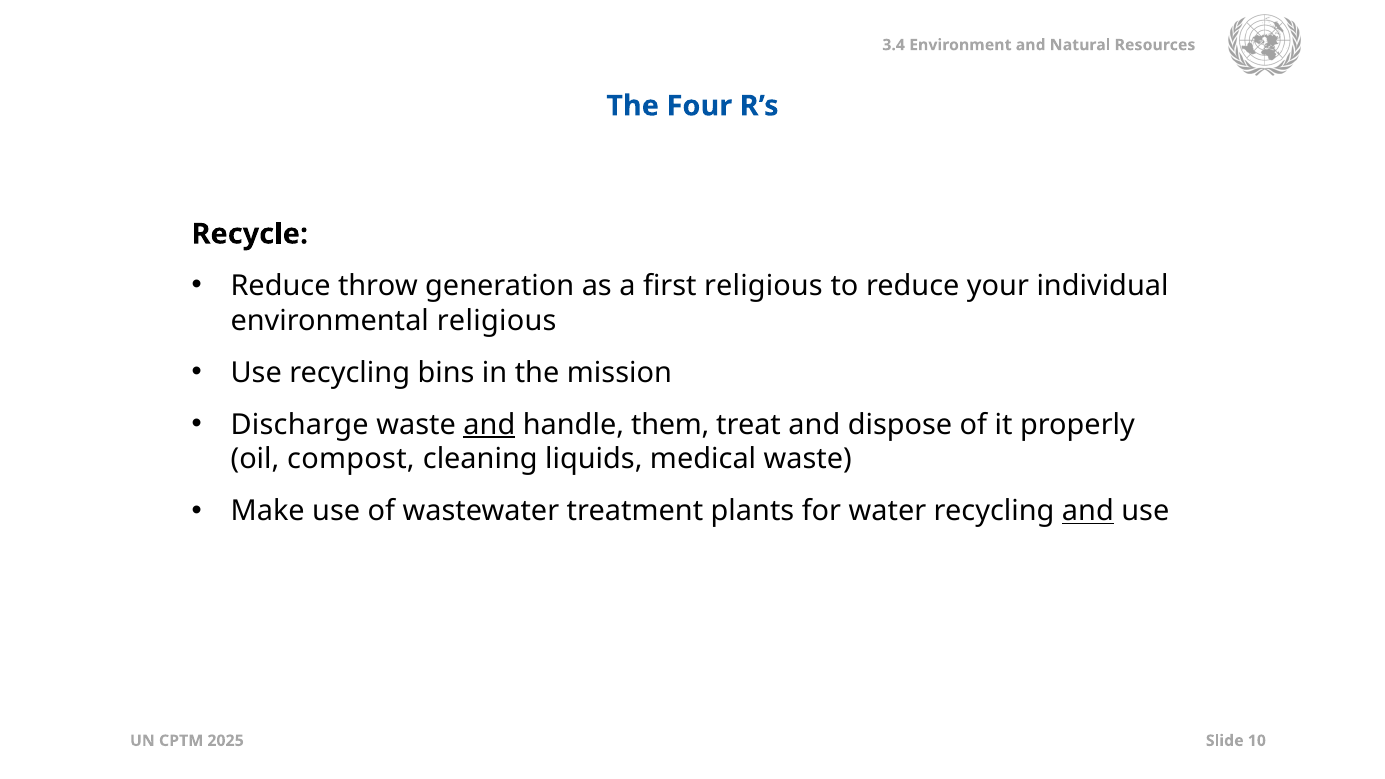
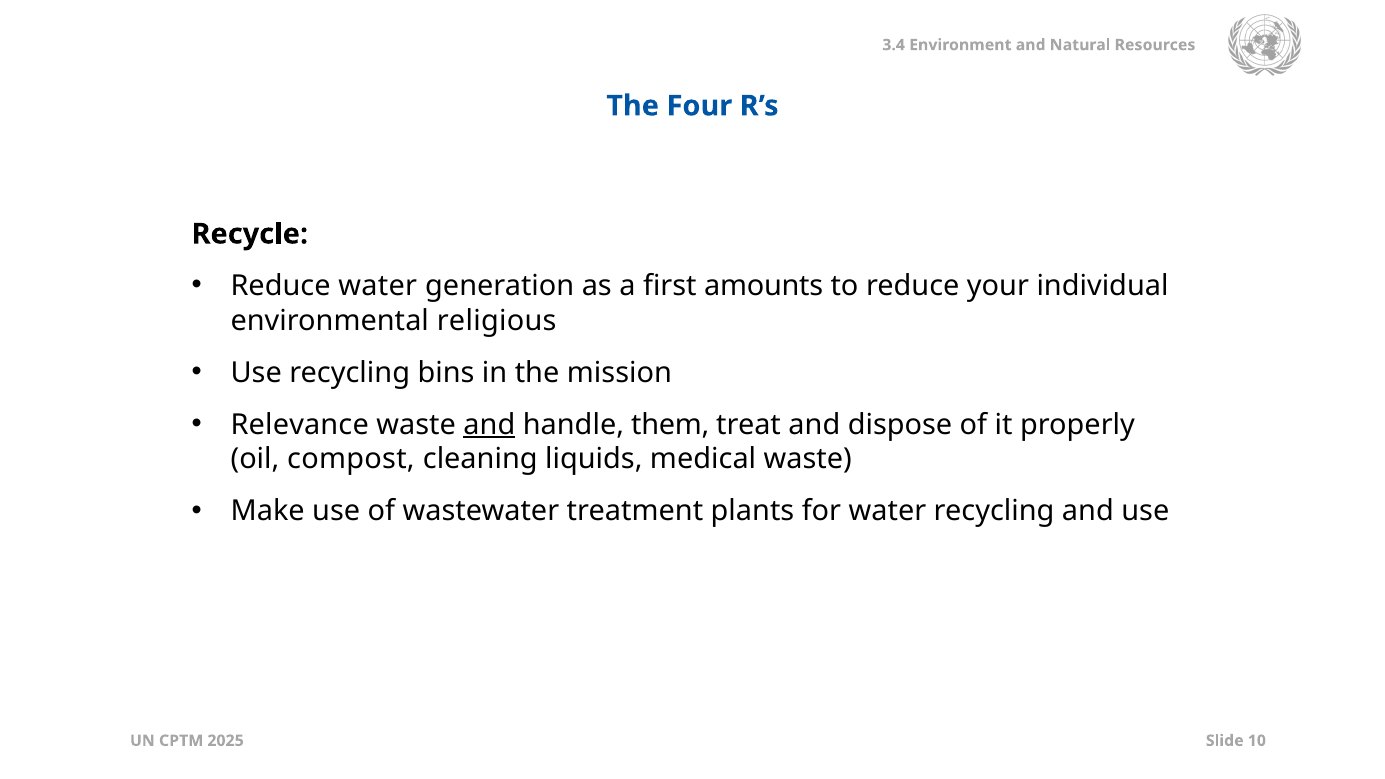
Reduce throw: throw -> water
first religious: religious -> amounts
Discharge: Discharge -> Relevance
and at (1088, 511) underline: present -> none
